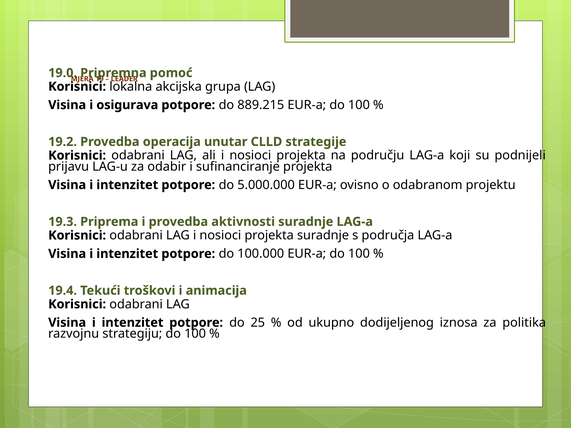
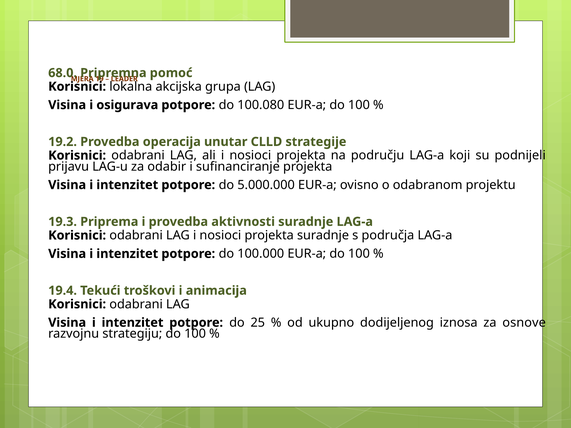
19.0: 19.0 -> 68.0
889.215: 889.215 -> 100.080
politika: politika -> osnove
